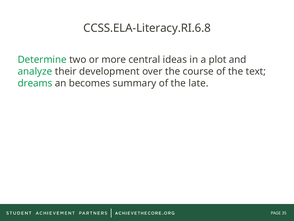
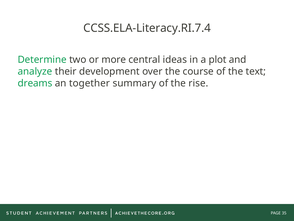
CCSS.ELA-Literacy.RI.6.8: CCSS.ELA-Literacy.RI.6.8 -> CCSS.ELA-Literacy.RI.7.4
becomes: becomes -> together
late: late -> rise
